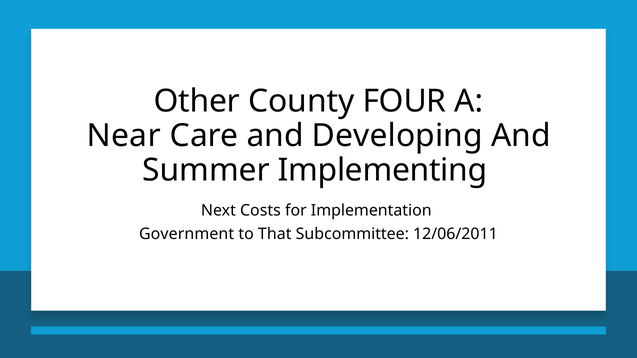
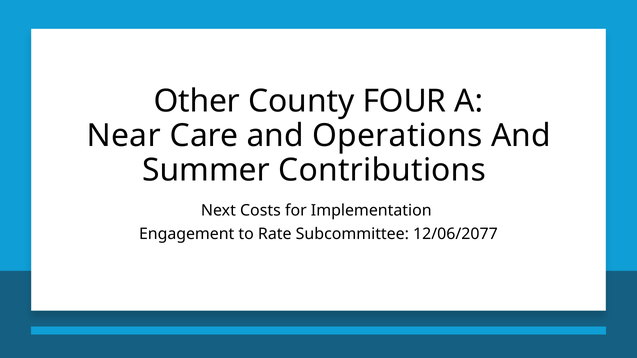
Developing: Developing -> Operations
Implementing: Implementing -> Contributions
Government: Government -> Engagement
That: That -> Rate
12/06/2011: 12/06/2011 -> 12/06/2077
